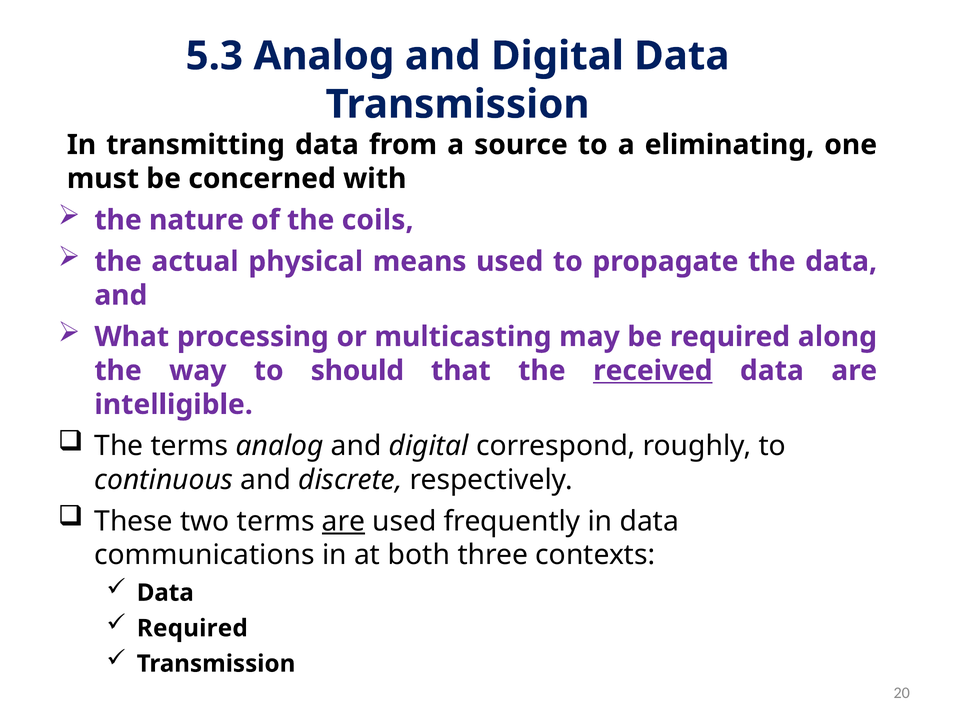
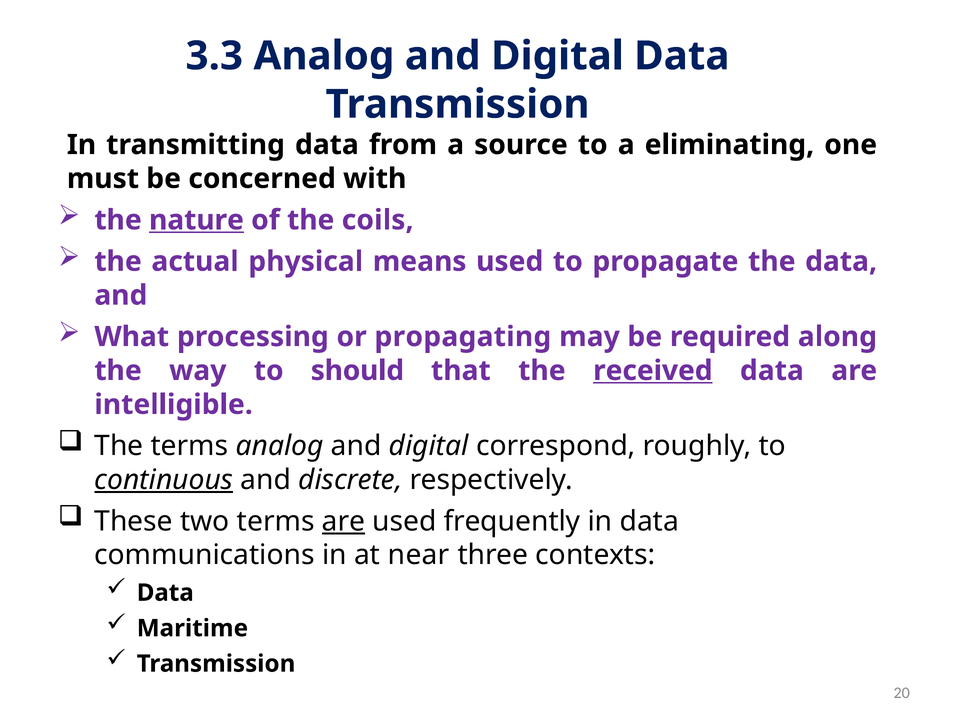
5.3: 5.3 -> 3.3
nature underline: none -> present
multicasting: multicasting -> propagating
continuous underline: none -> present
both: both -> near
Required at (192, 628): Required -> Maritime
